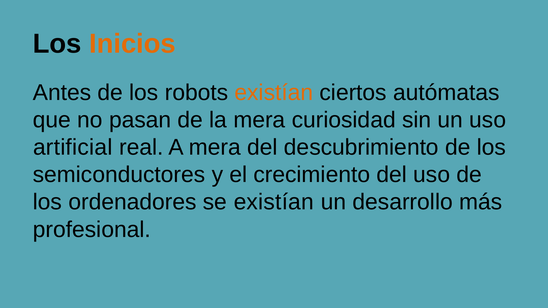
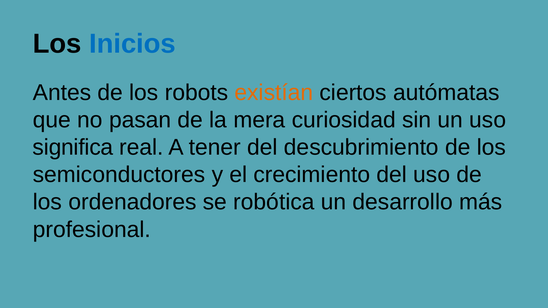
Inicios colour: orange -> blue
artificial: artificial -> significa
A mera: mera -> tener
se existían: existían -> robótica
